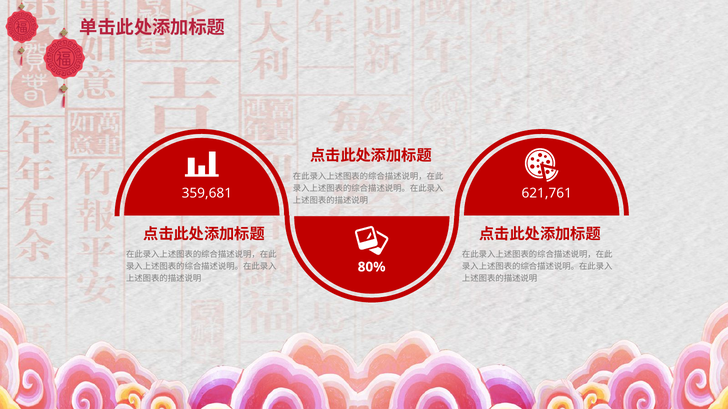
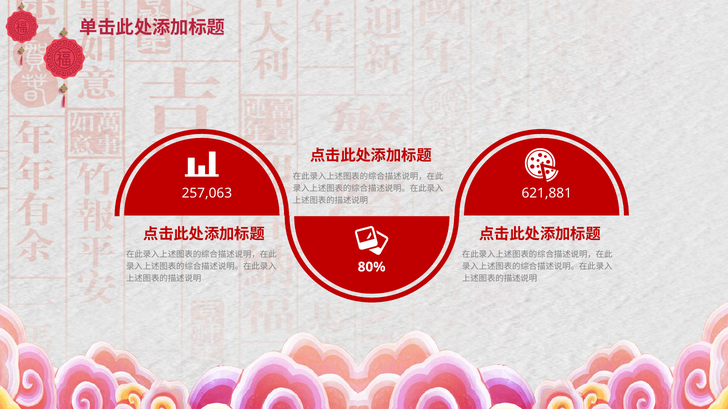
359,681: 359,681 -> 257,063
621,761: 621,761 -> 621,881
